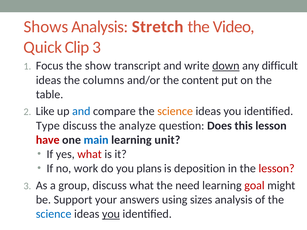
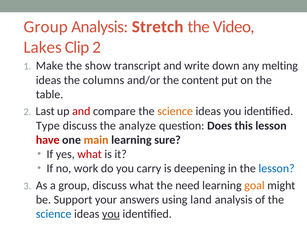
Shows at (46, 27): Shows -> Group
Quick: Quick -> Lakes
Clip 3: 3 -> 2
Focus: Focus -> Make
down underline: present -> none
difficult: difficult -> melting
Like: Like -> Last
and at (81, 111) colour: blue -> red
main colour: blue -> orange
unit: unit -> sure
plans: plans -> carry
deposition: deposition -> deepening
lesson at (277, 169) colour: red -> blue
goal colour: red -> orange
sizes: sizes -> land
